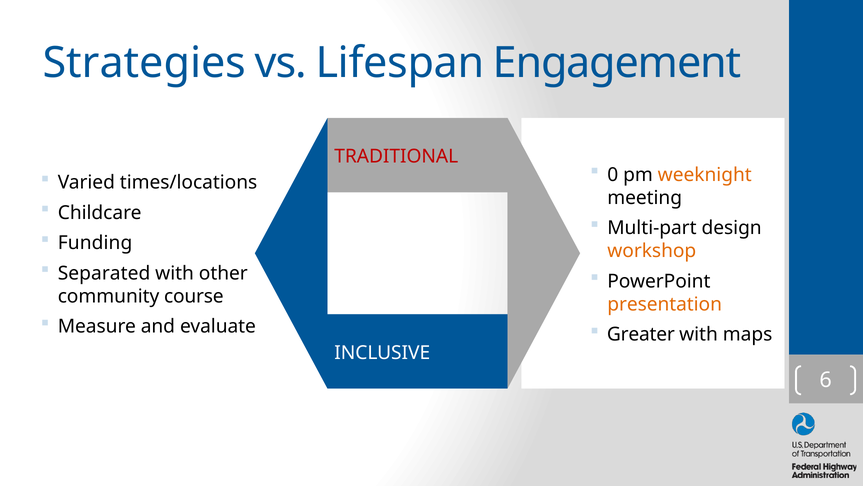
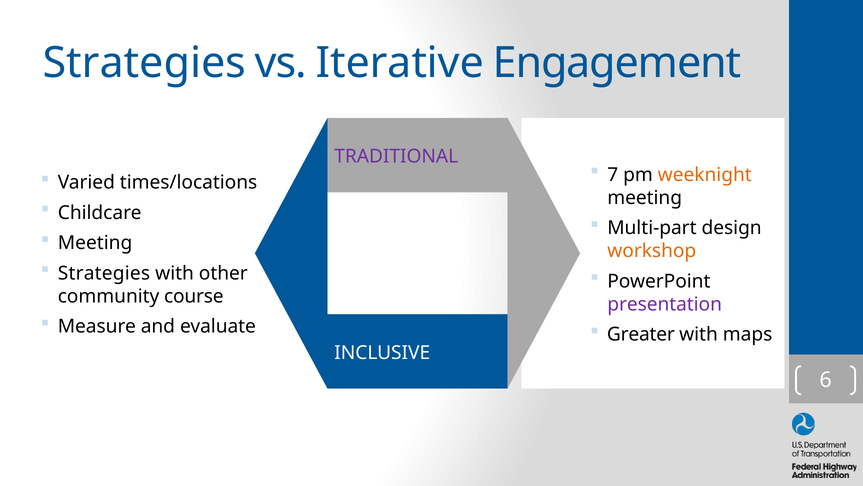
Lifespan: Lifespan -> Iterative
TRADITIONAL colour: red -> purple
0: 0 -> 7
Funding at (95, 243): Funding -> Meeting
Separated at (104, 273): Separated -> Strategies
presentation colour: orange -> purple
